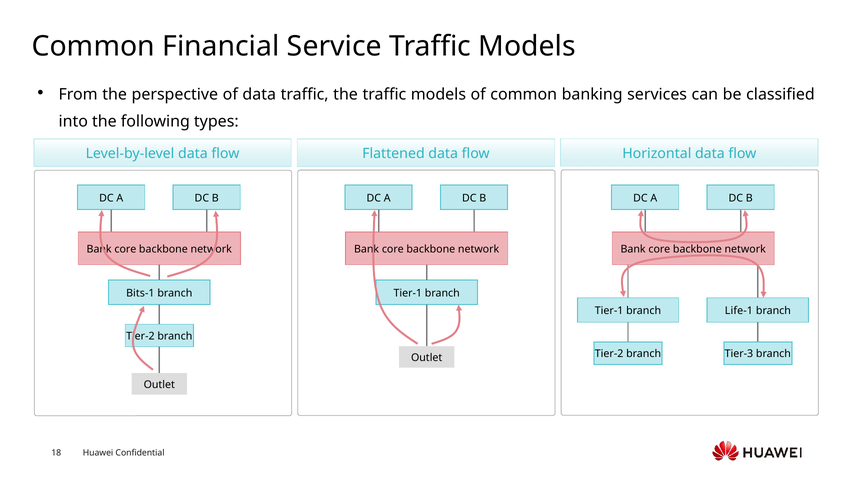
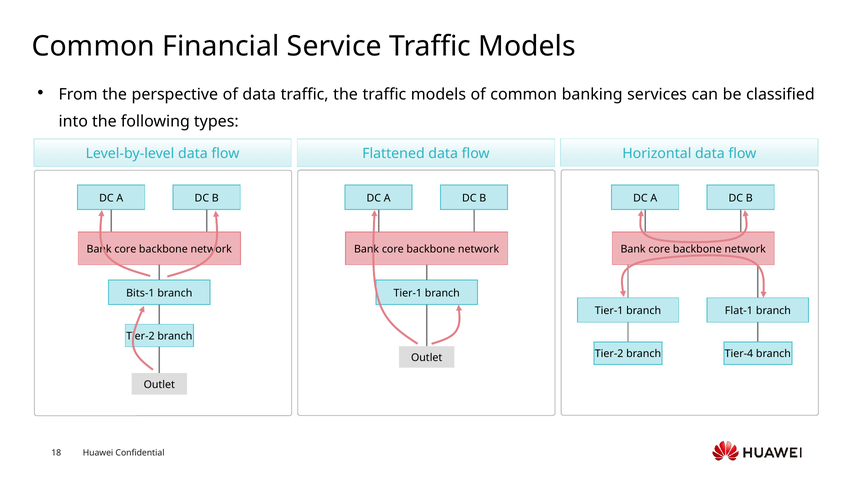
Life-1: Life-1 -> Flat-1
Tier-3: Tier-3 -> Tier-4
